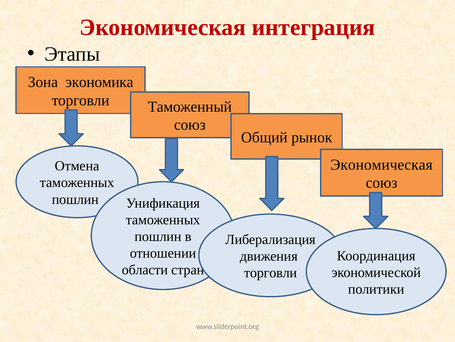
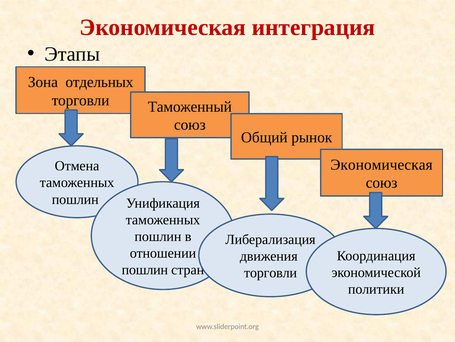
экономика: экономика -> отдельных
области at (145, 269): области -> пошлин
